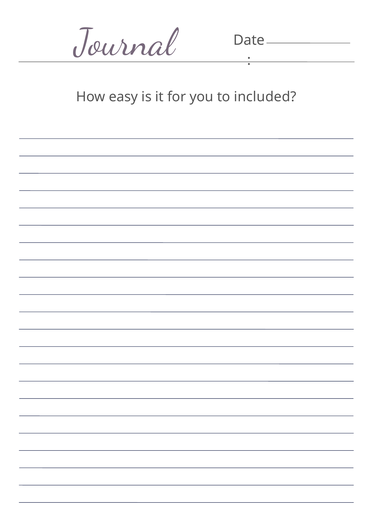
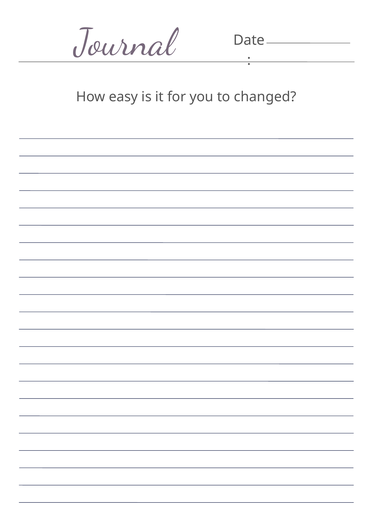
included: included -> changed
